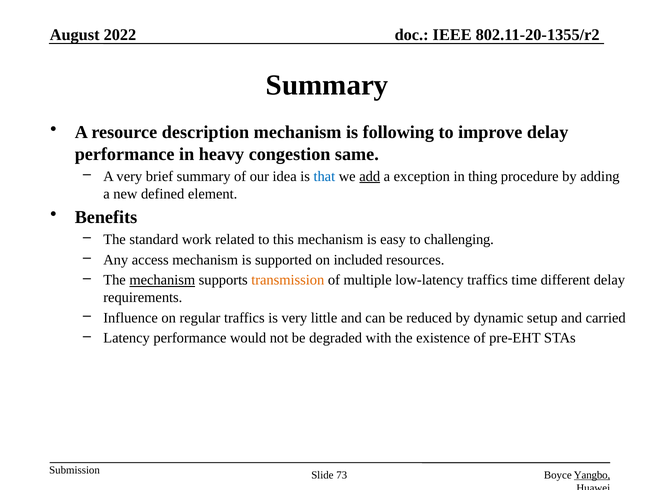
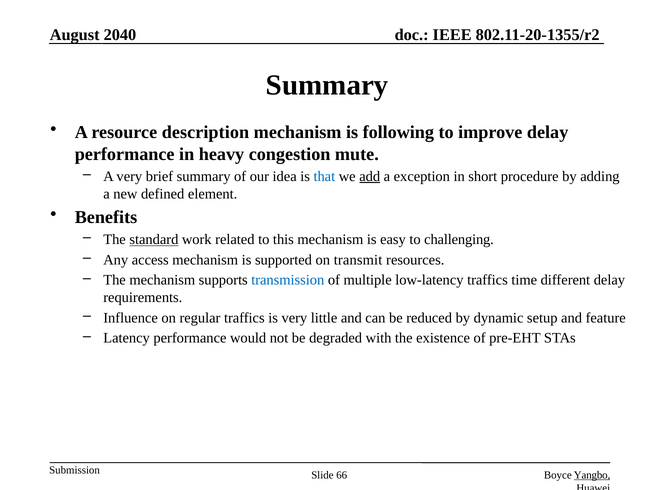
2022: 2022 -> 2040
same: same -> mute
thing: thing -> short
standard underline: none -> present
included: included -> transmit
mechanism at (162, 280) underline: present -> none
transmission colour: orange -> blue
carried: carried -> feature
73: 73 -> 66
